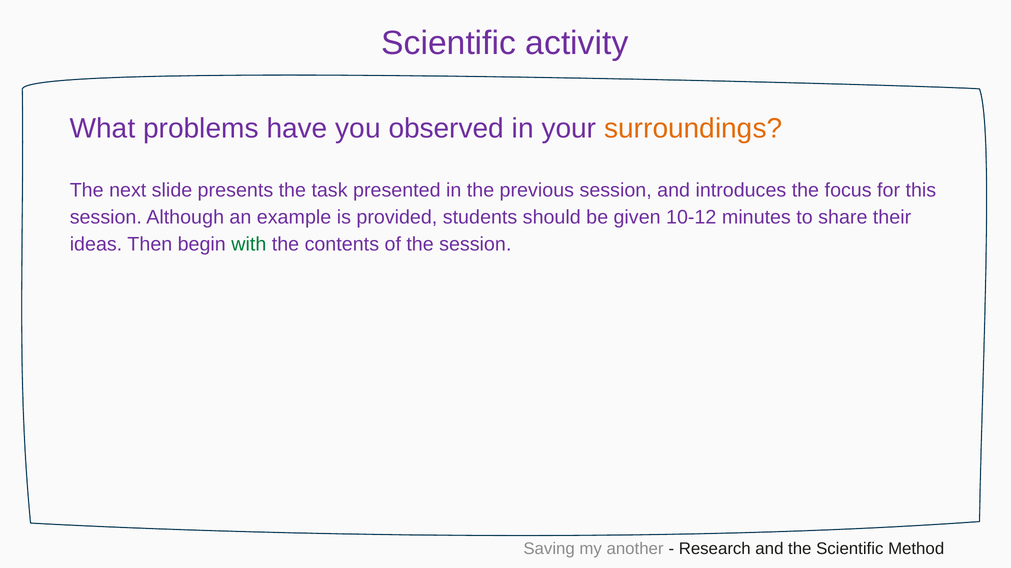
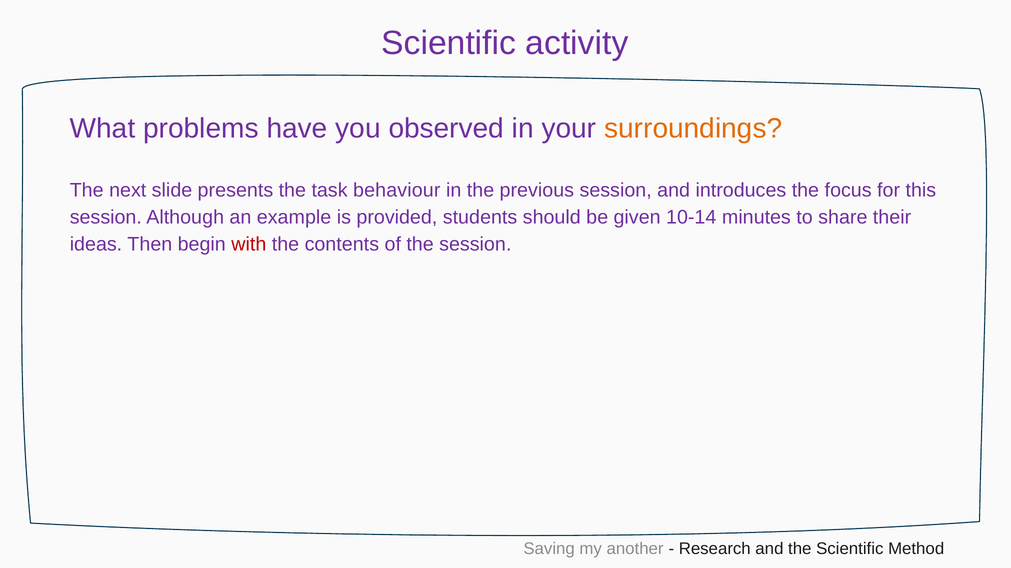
presented: presented -> behaviour
10-12: 10-12 -> 10-14
with colour: green -> red
